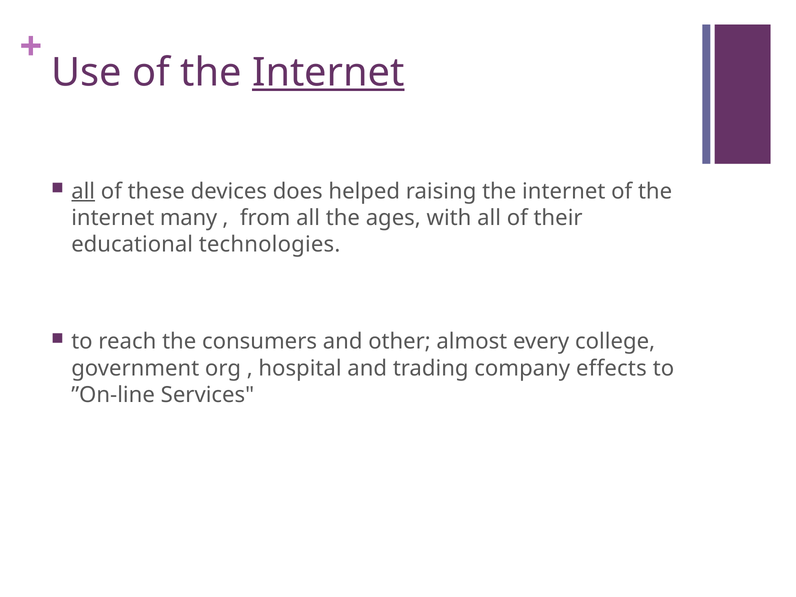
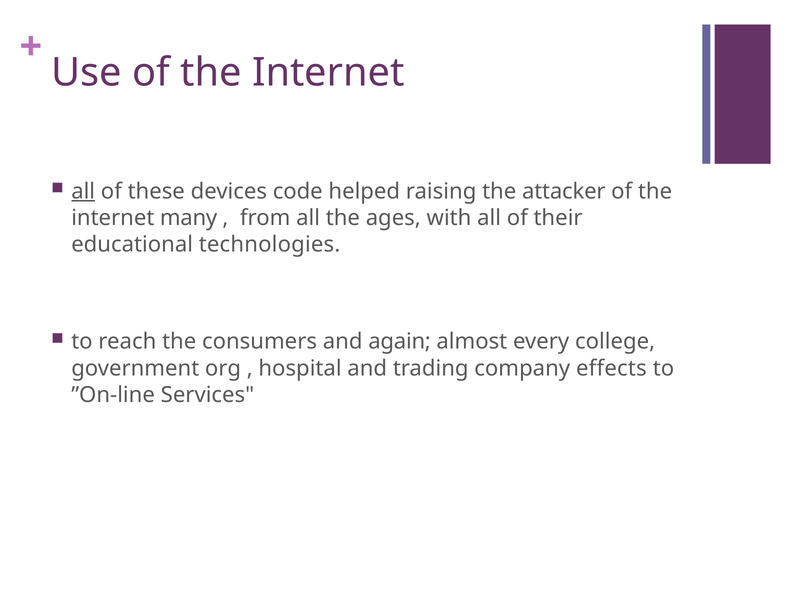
Internet at (328, 73) underline: present -> none
does: does -> code
raising the internet: internet -> attacker
other: other -> again
